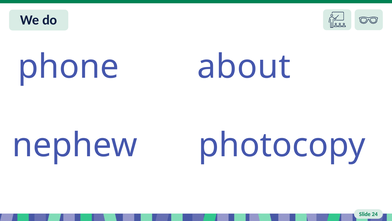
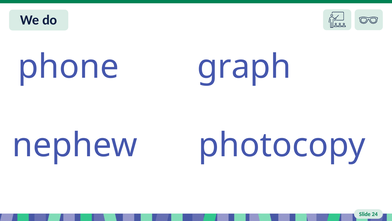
about: about -> graph
